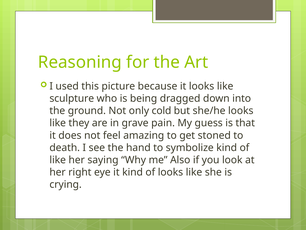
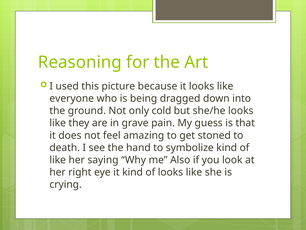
sculpture: sculpture -> everyone
